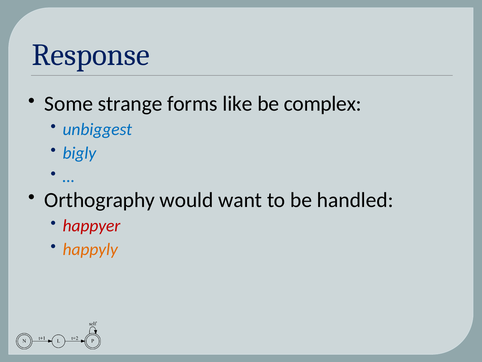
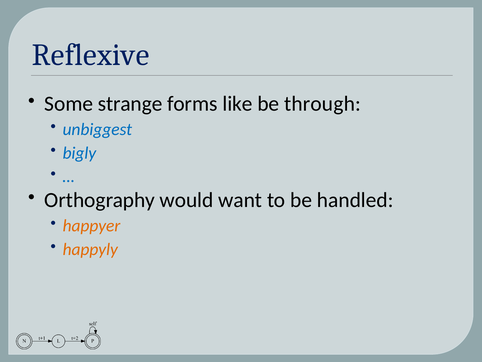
Response: Response -> Reflexive
complex: complex -> through
happyer colour: red -> orange
